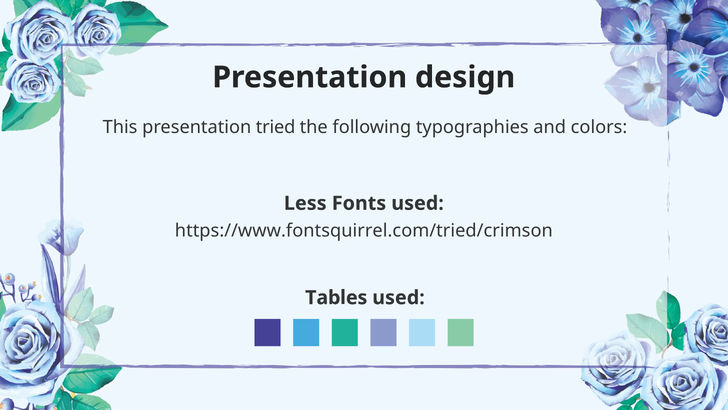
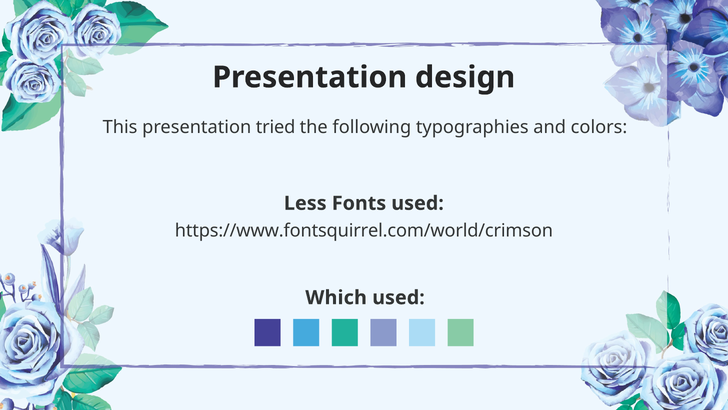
https://www.fontsquirrel.com/tried/crimson: https://www.fontsquirrel.com/tried/crimson -> https://www.fontsquirrel.com/world/crimson
Tables: Tables -> Which
